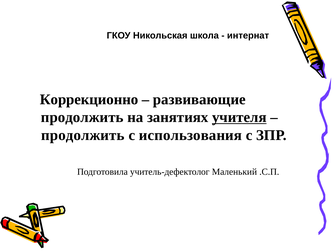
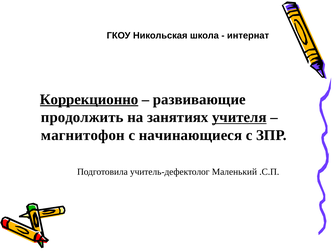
Коррекционно underline: none -> present
продолжить at (83, 135): продолжить -> магнитофон
использования: использования -> начинающиеся
